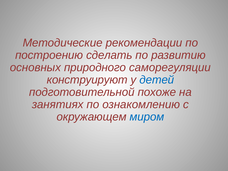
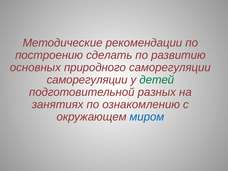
конструируют at (87, 80): конструируют -> саморегуляции
детей colour: blue -> green
похоже: похоже -> разных
